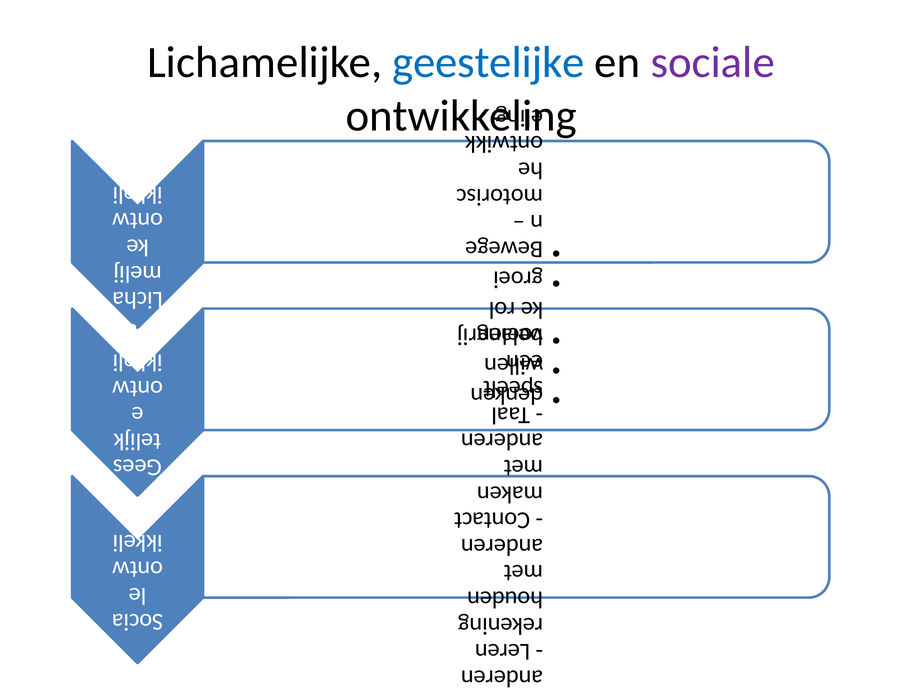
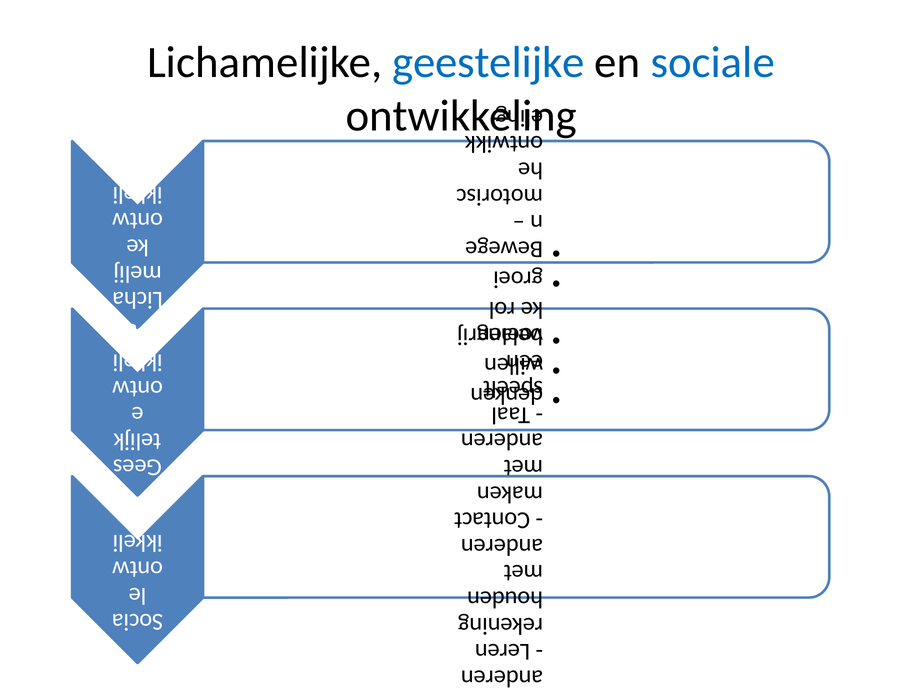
sociale colour: purple -> blue
